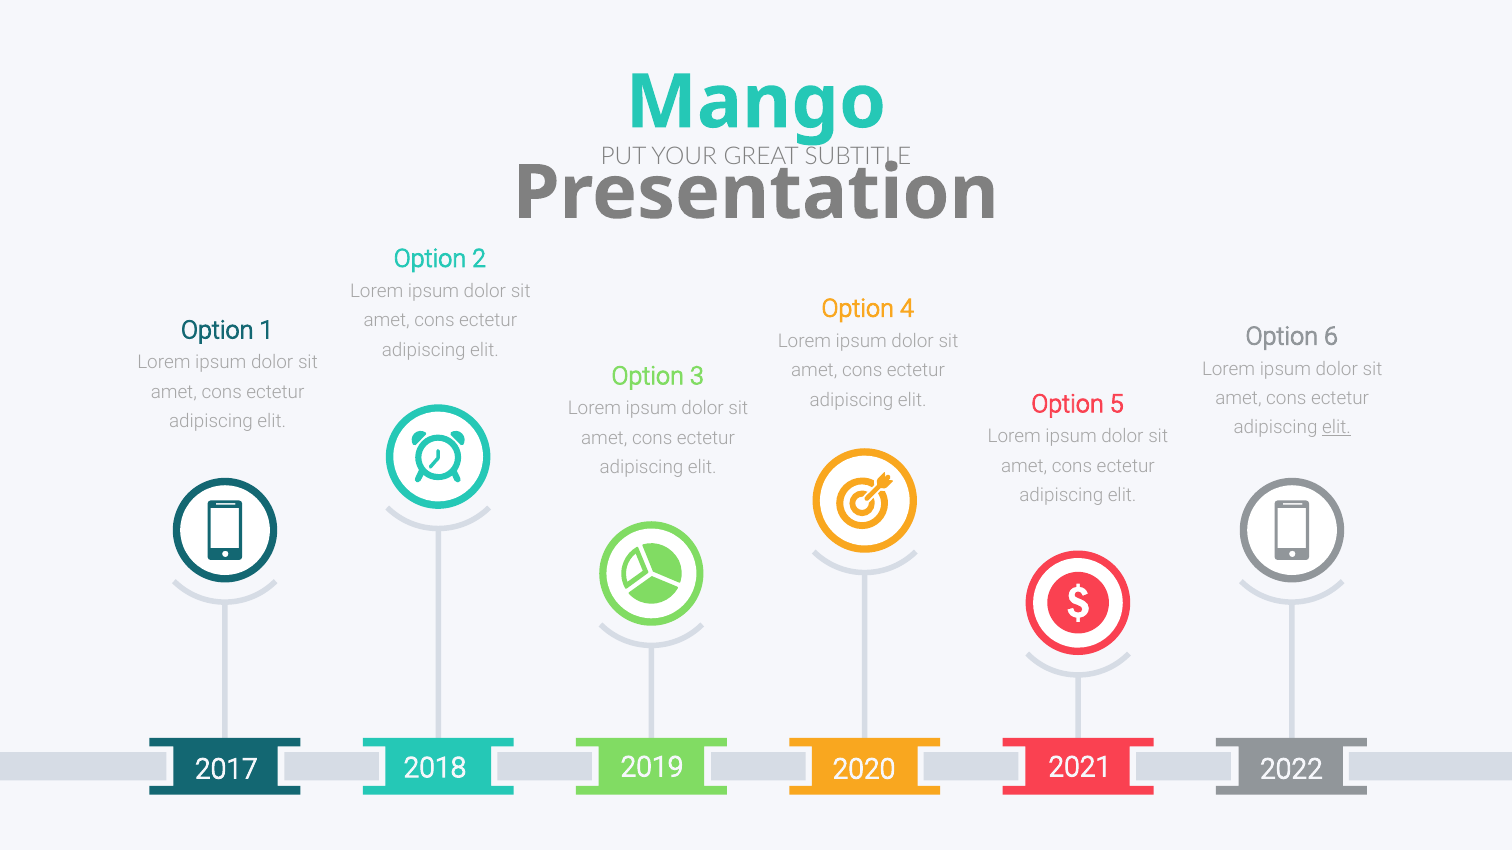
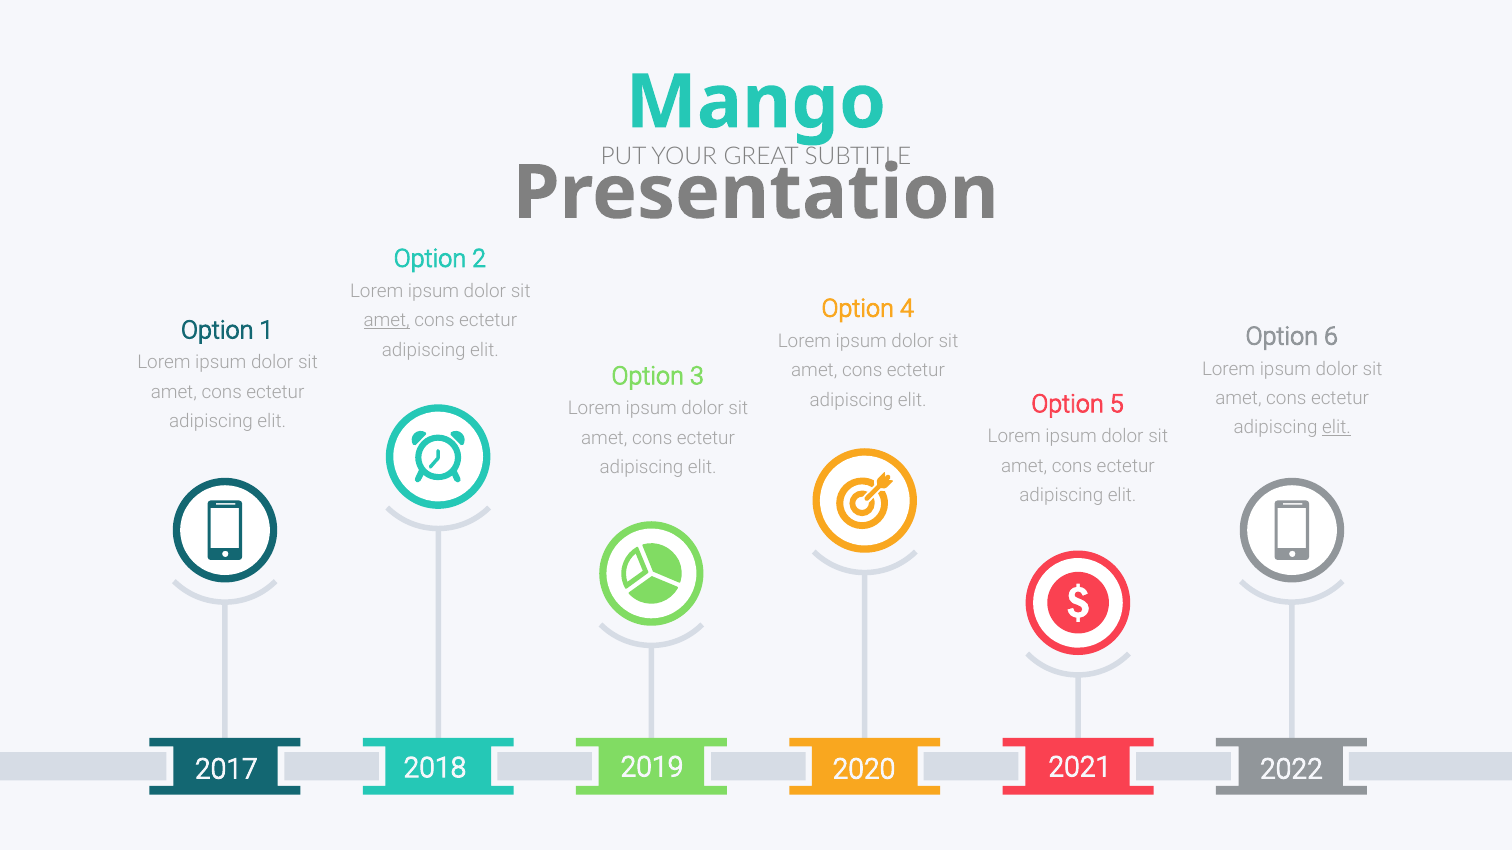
amet at (387, 321) underline: none -> present
